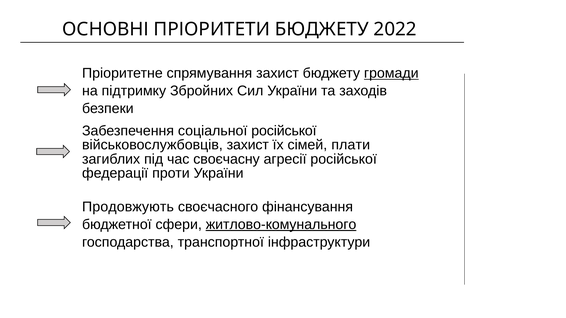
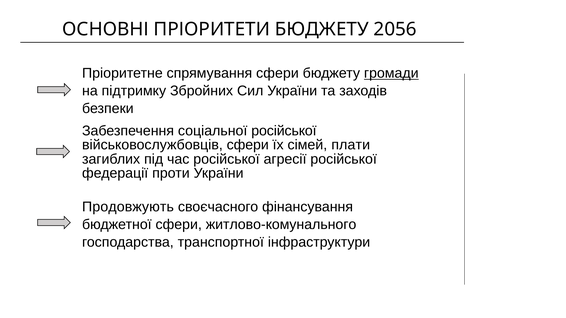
2022: 2022 -> 2056
спрямування захист: захист -> сфери
військовослужбовців захист: захист -> сфери
час своєчасну: своєчасну -> російської
житлово-комунального underline: present -> none
